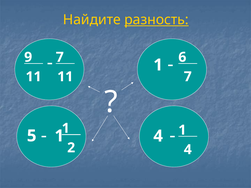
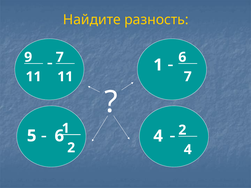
разность underline: present -> none
5 1: 1 -> 6
4 1: 1 -> 2
